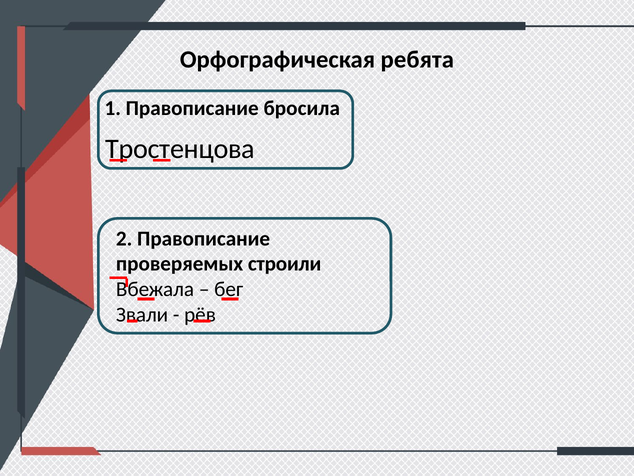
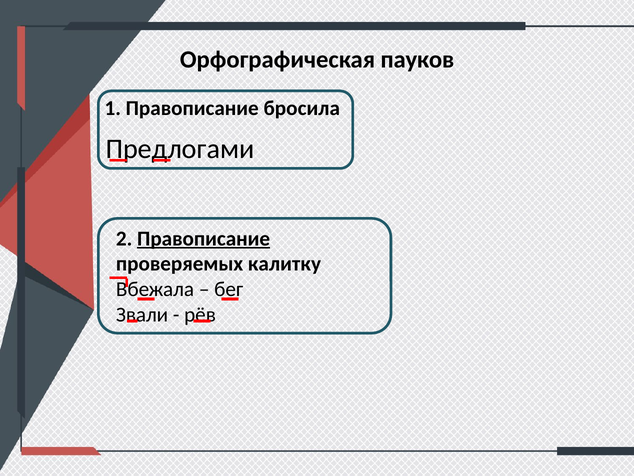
ребята: ребята -> пауков
Тростенцова: Тростенцова -> Предлогами
Правописание at (204, 238) underline: none -> present
строили: строили -> калитку
